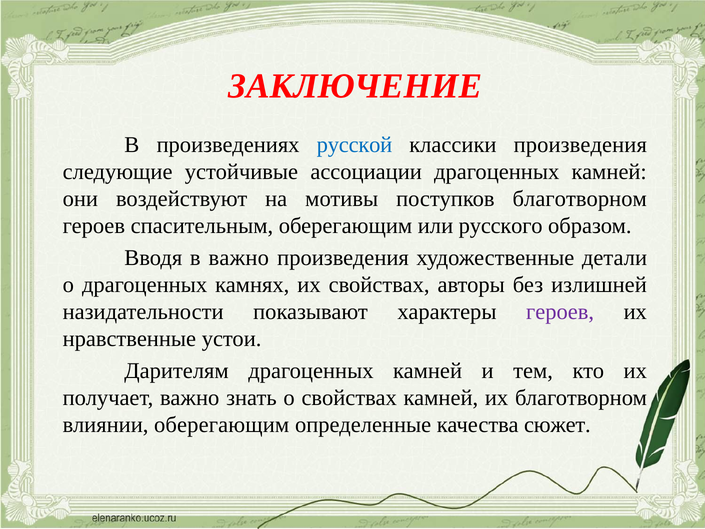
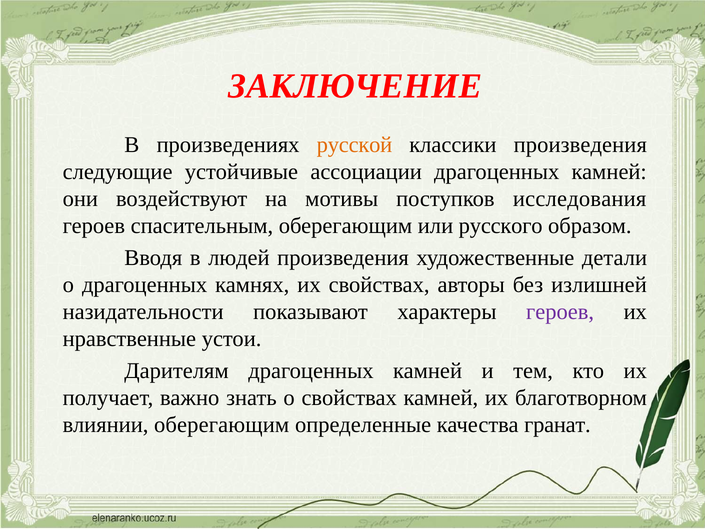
русской colour: blue -> orange
поступков благотворном: благотворном -> исследования
в важно: важно -> людей
сюжет: сюжет -> гранат
